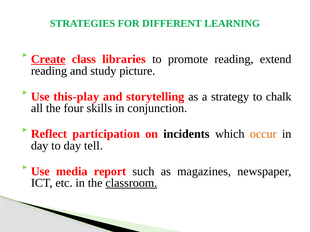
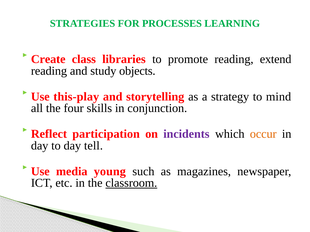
DIFFERENT: DIFFERENT -> PROCESSES
Create underline: present -> none
picture: picture -> objects
chalk: chalk -> mind
incidents colour: black -> purple
report: report -> young
